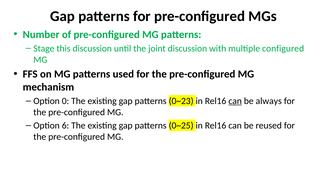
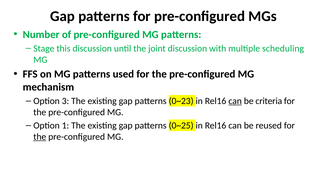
configured: configured -> scheduling
0: 0 -> 3
always: always -> criteria
6: 6 -> 1
the at (40, 137) underline: none -> present
